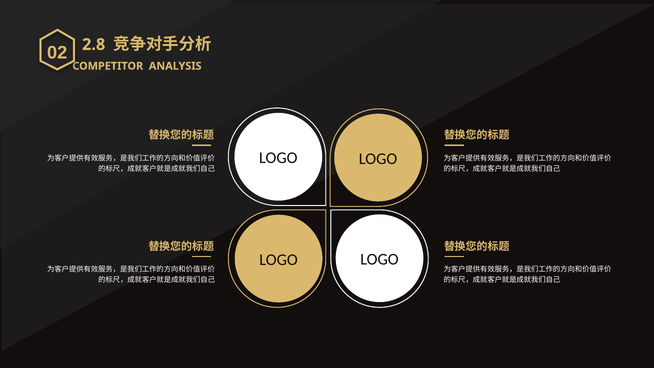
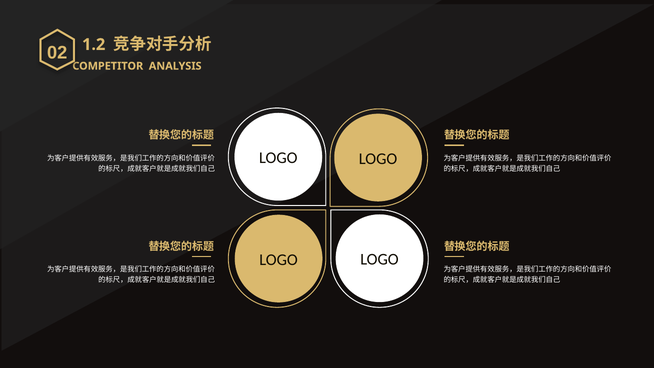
2.8: 2.8 -> 1.2
